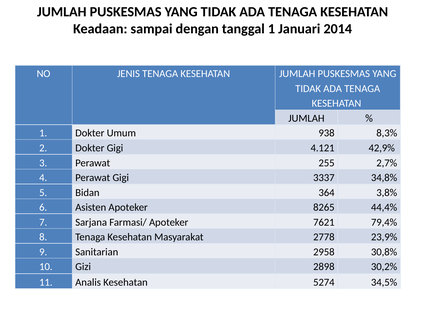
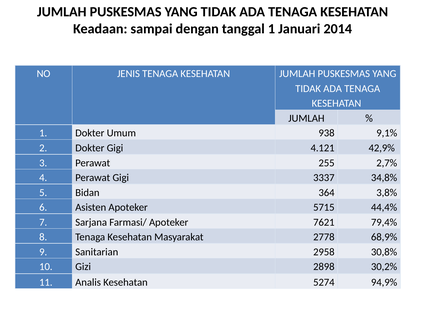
8,3%: 8,3% -> 9,1%
8265: 8265 -> 5715
23,9%: 23,9% -> 68,9%
34,5%: 34,5% -> 94,9%
